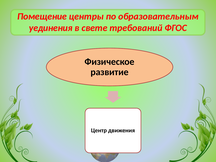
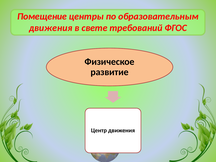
уединения at (51, 28): уединения -> движения
